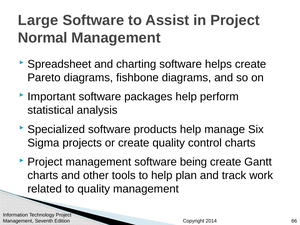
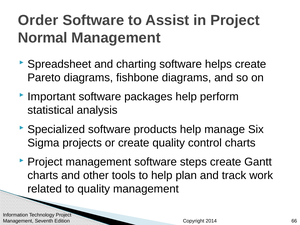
Large: Large -> Order
being: being -> steps
